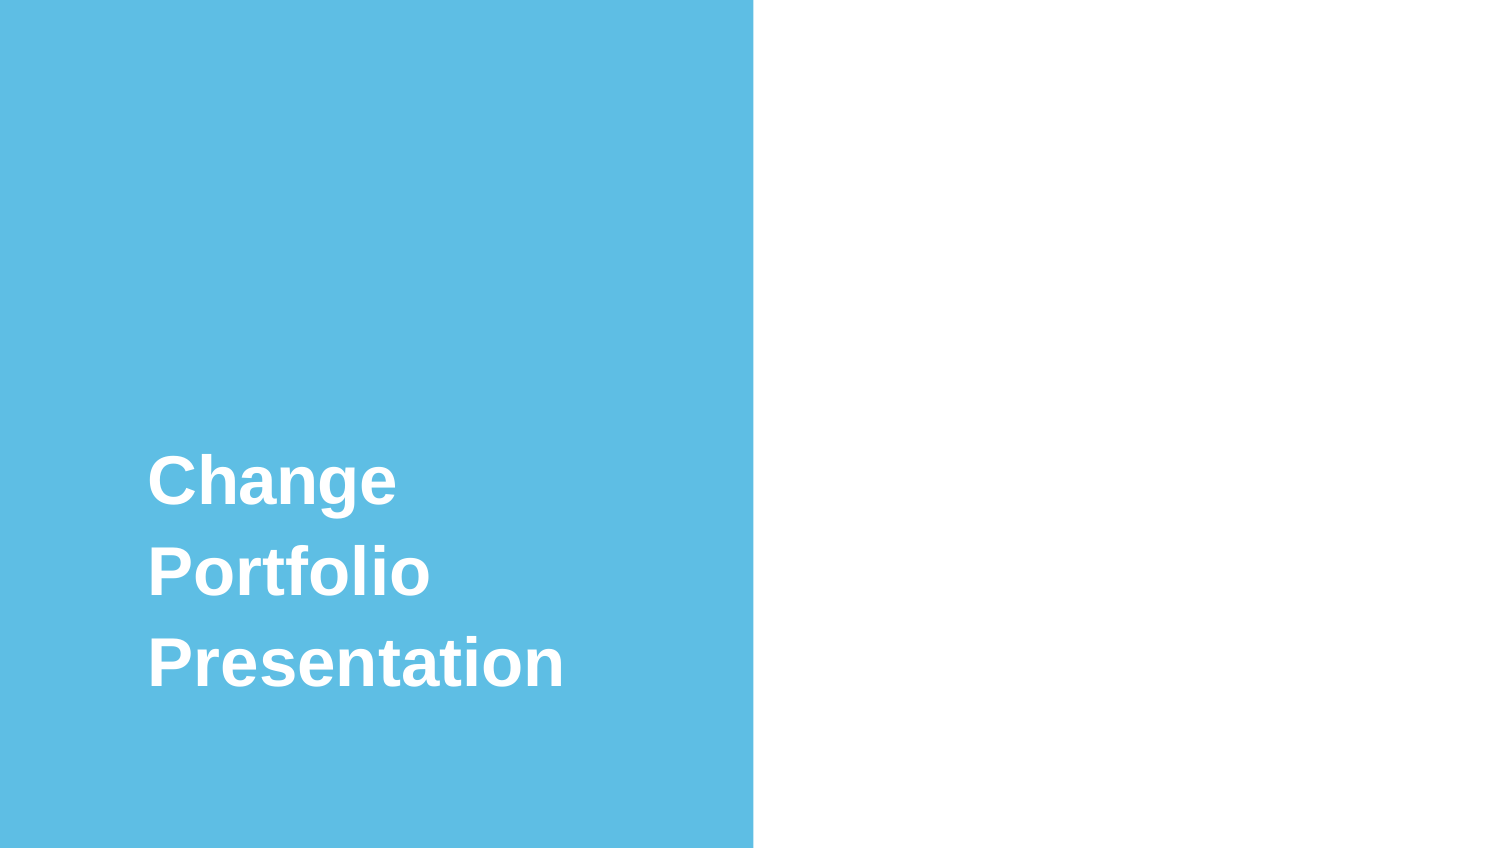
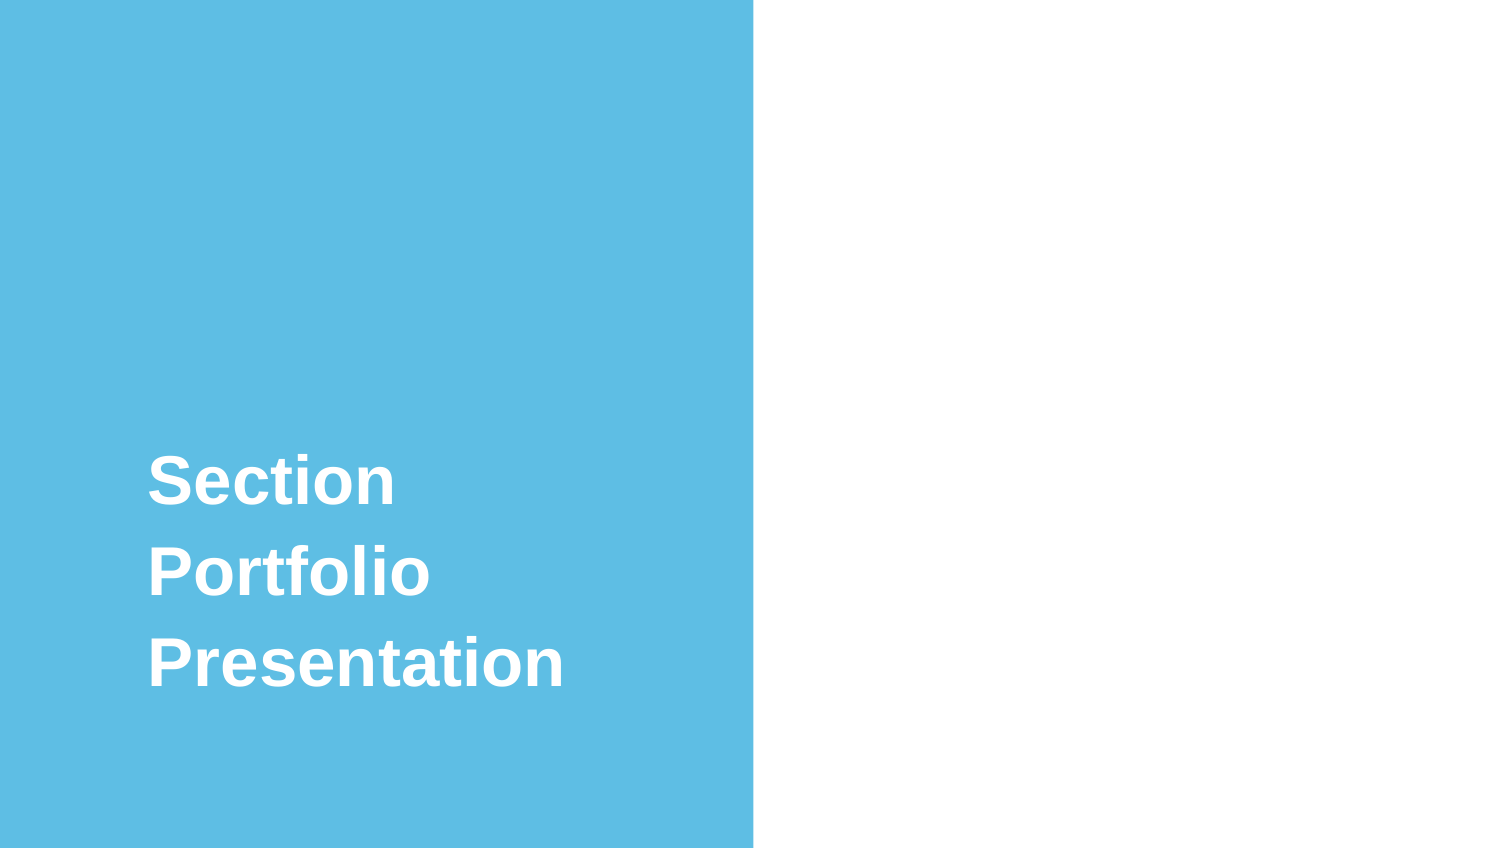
Change at (273, 482): Change -> Section
